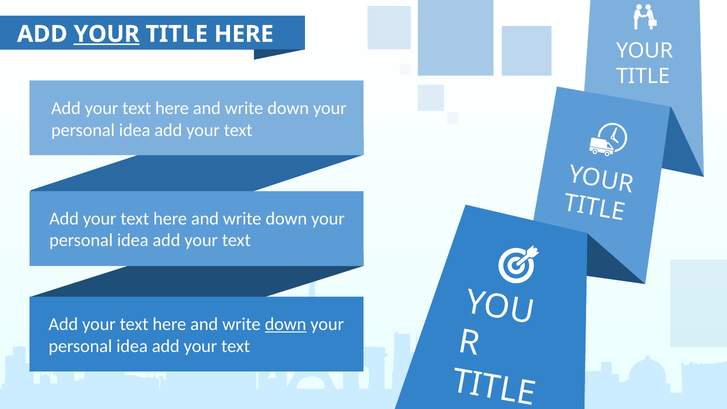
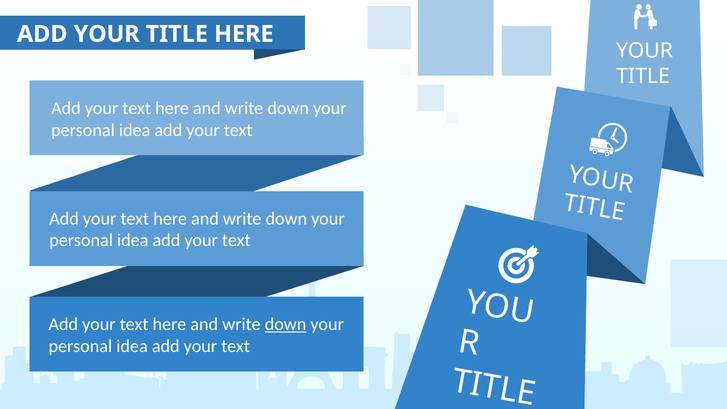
YOUR at (107, 34) underline: present -> none
